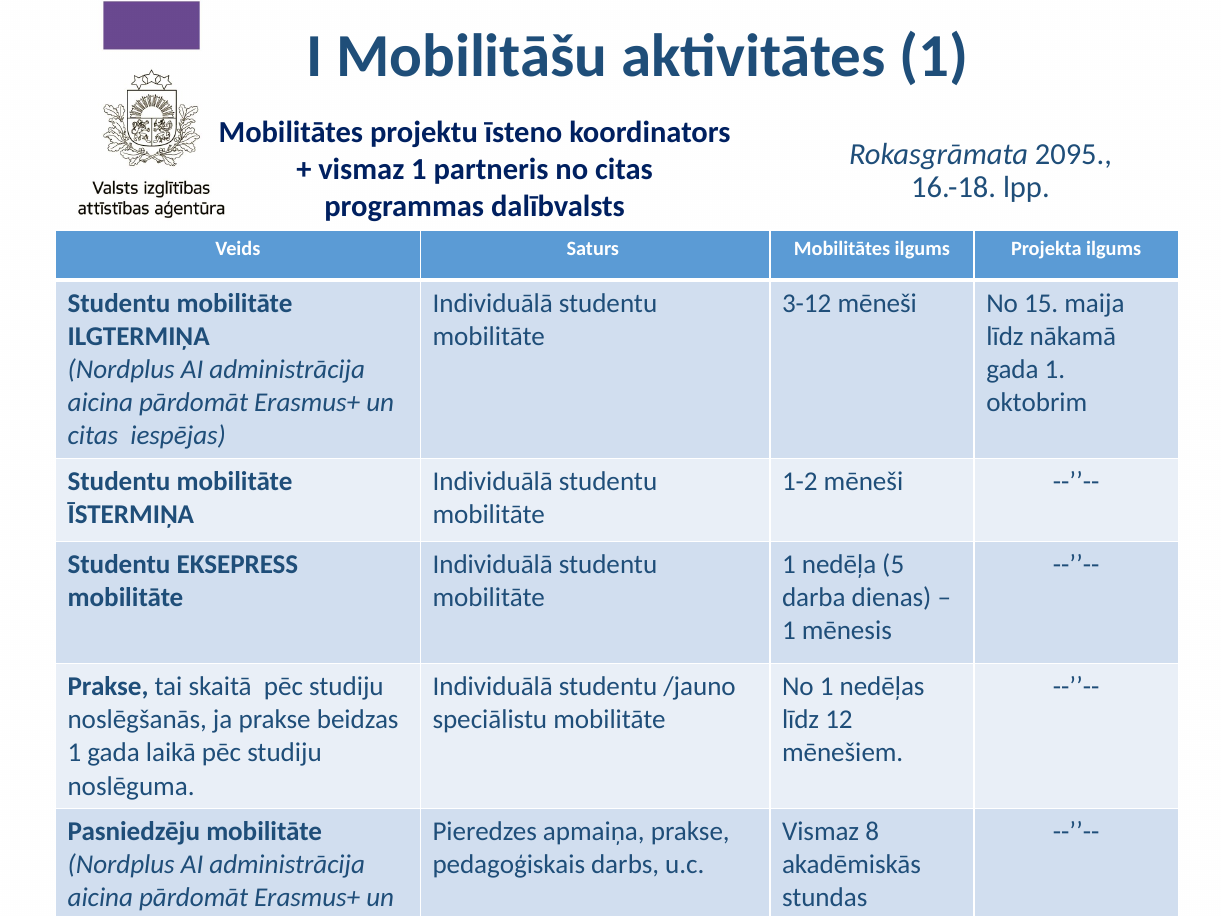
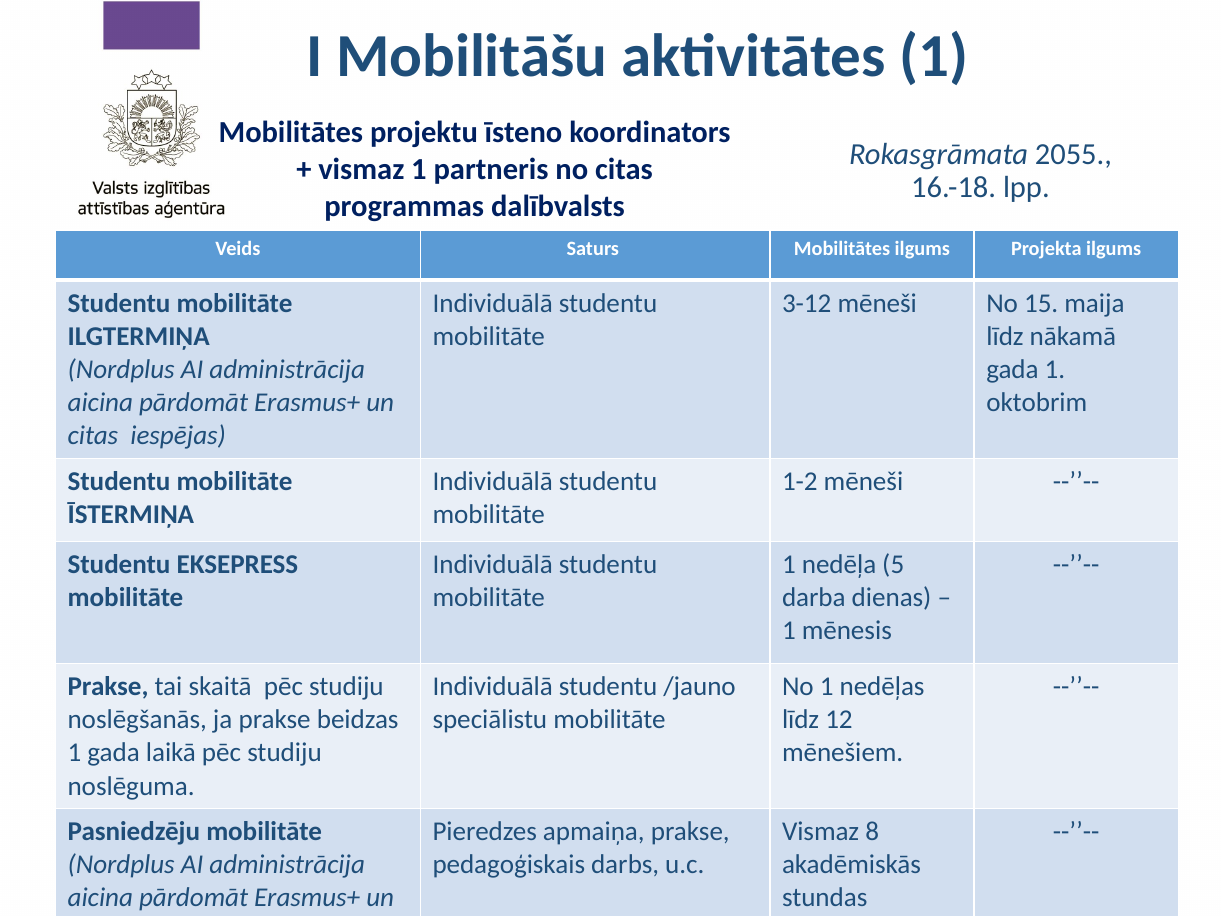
2095: 2095 -> 2055
